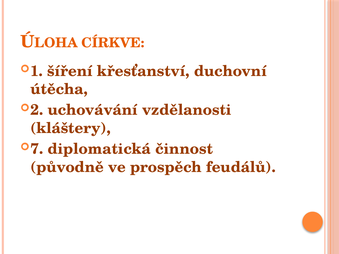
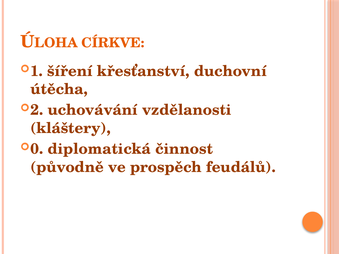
7: 7 -> 0
